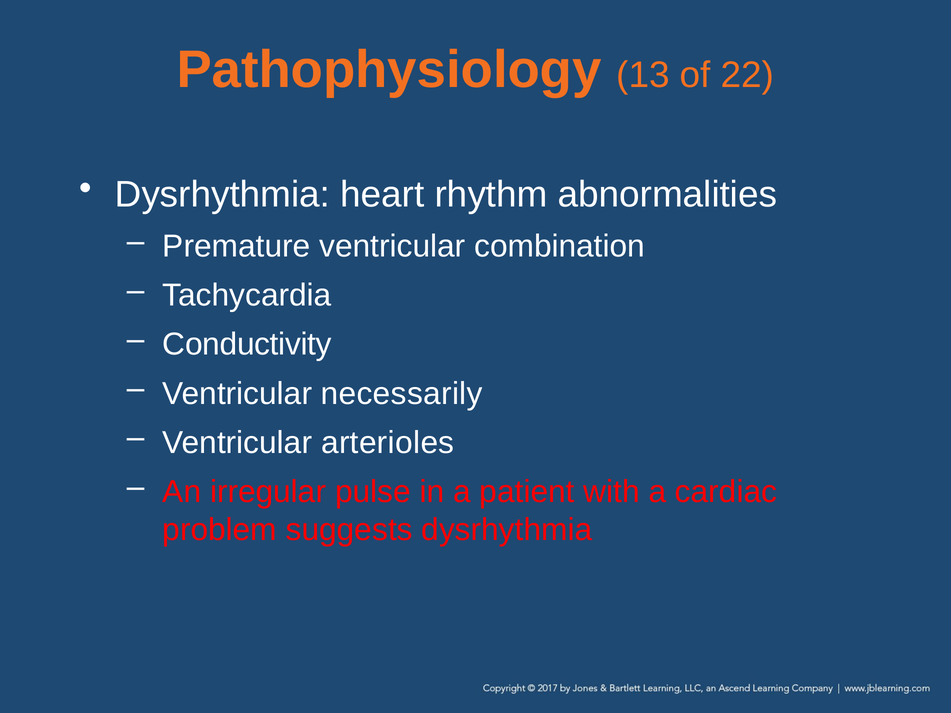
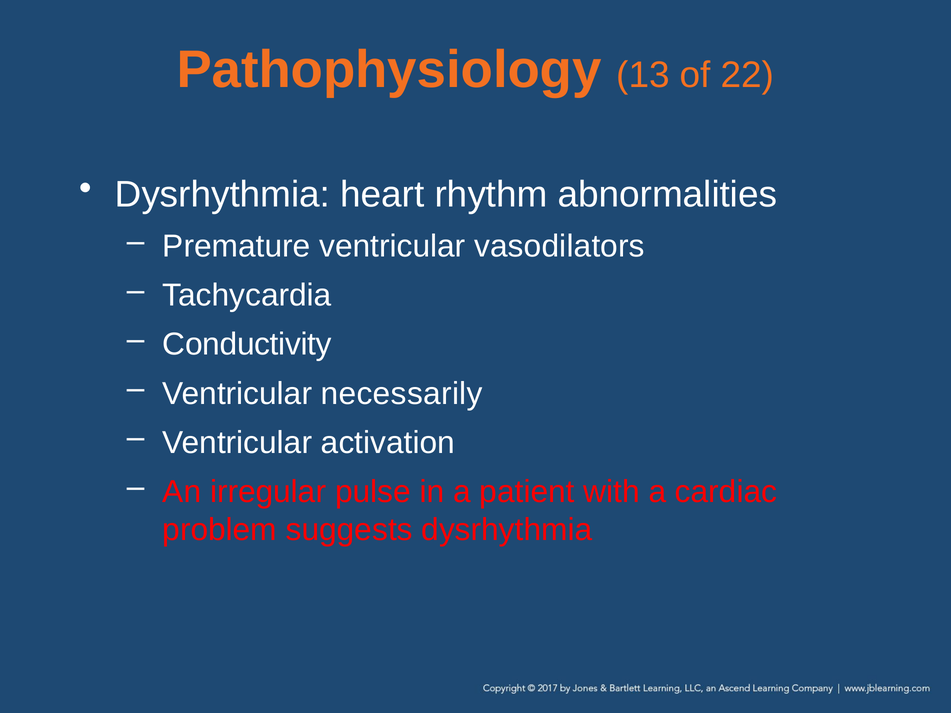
combination: combination -> vasodilators
arterioles: arterioles -> activation
